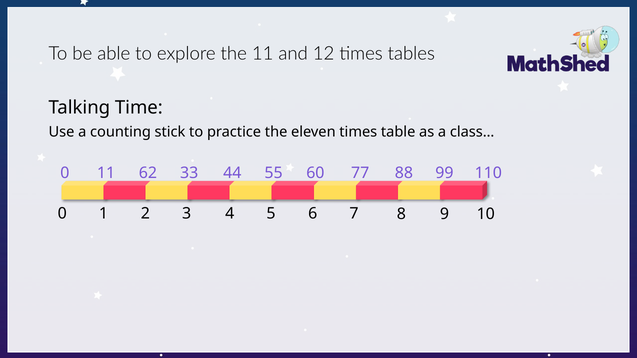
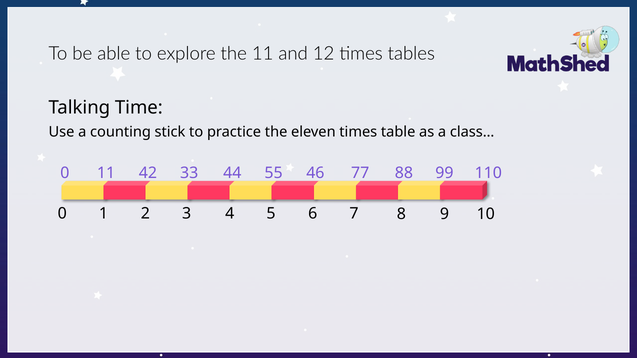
62: 62 -> 42
60: 60 -> 46
